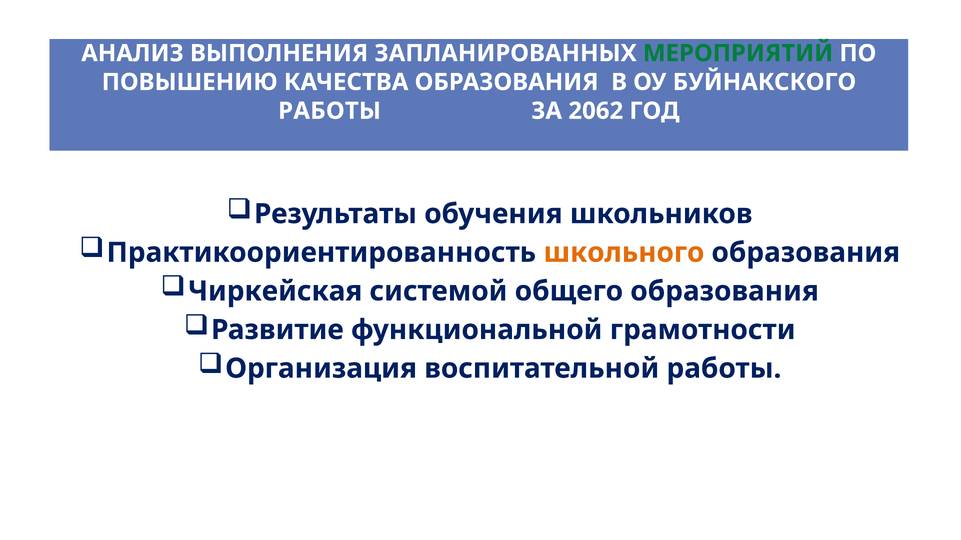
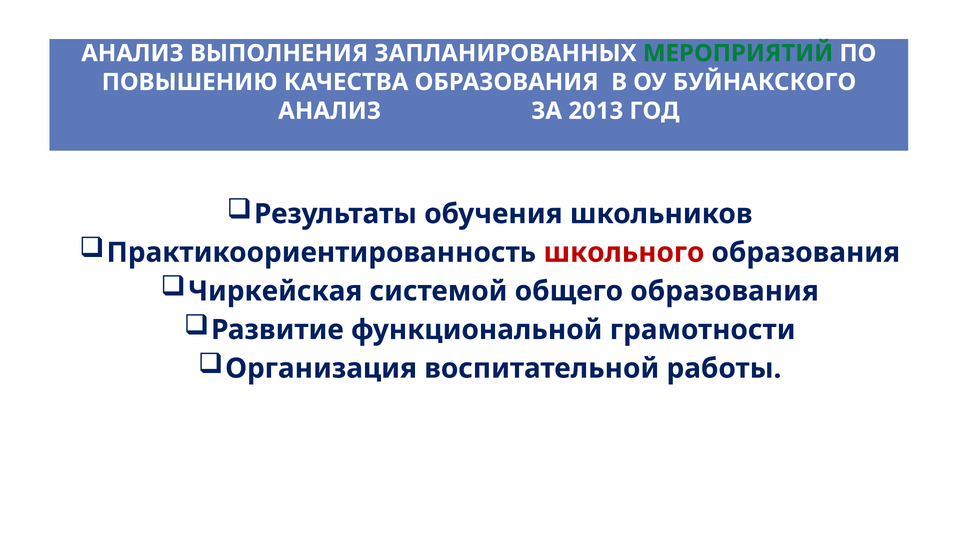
РАБОТЫ at (330, 111): РАБОТЫ -> АНАЛИЗ
2062: 2062 -> 2013
школьного colour: orange -> red
